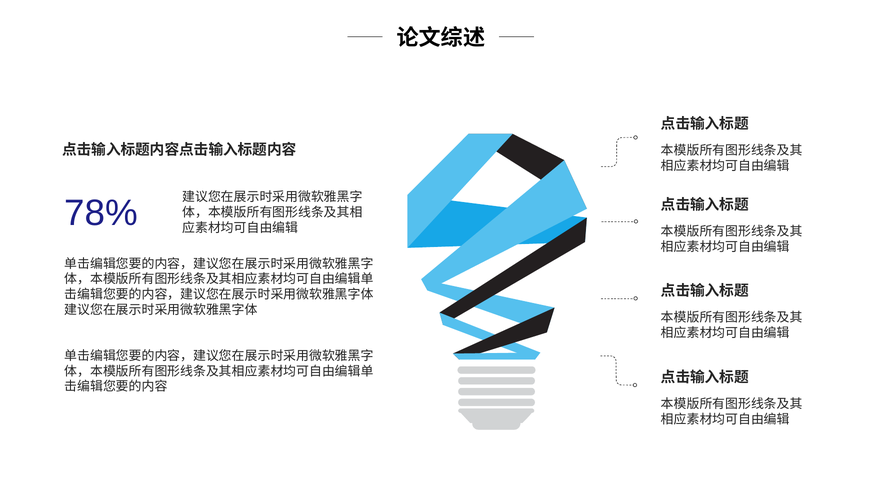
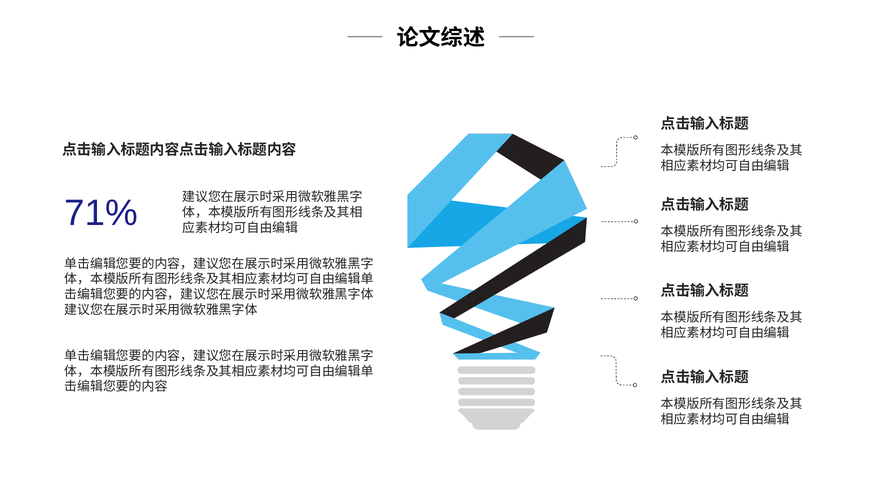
78%: 78% -> 71%
